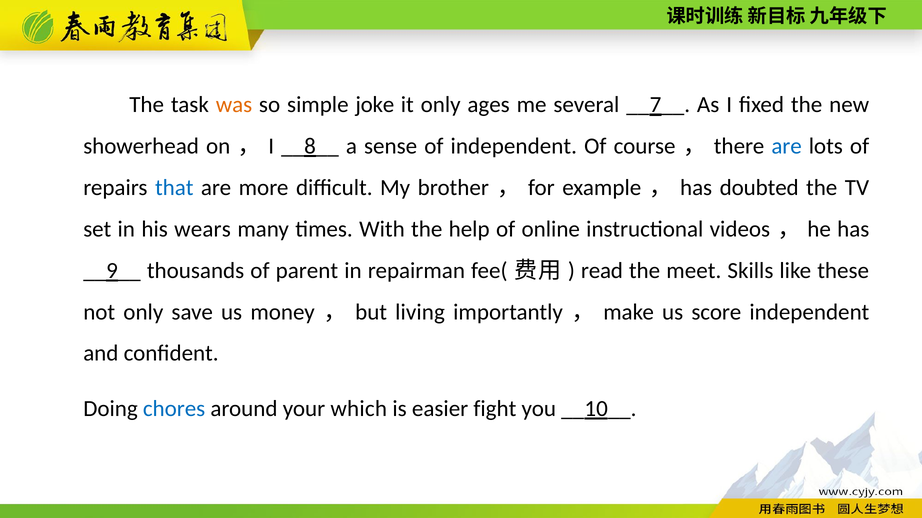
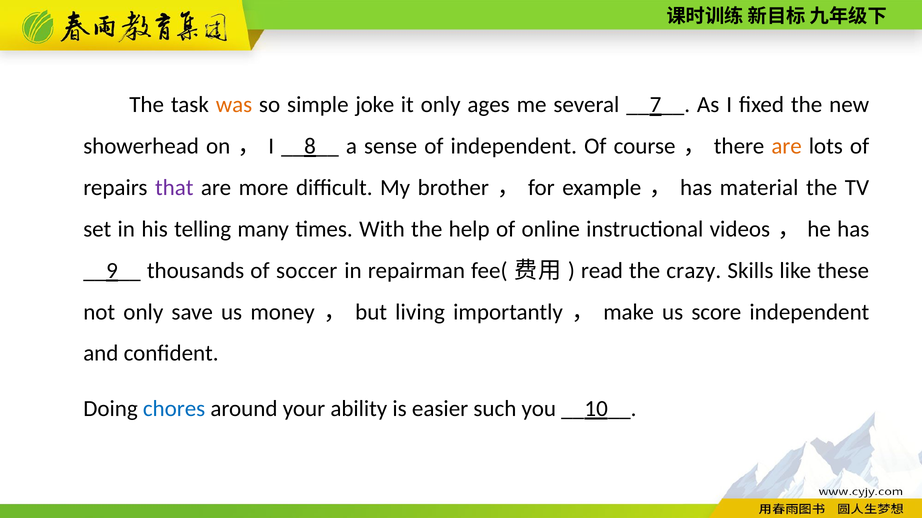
are at (787, 146) colour: blue -> orange
that colour: blue -> purple
doubted: doubted -> material
wears: wears -> telling
parent: parent -> soccer
meet: meet -> crazy
which: which -> ability
fight: fight -> such
